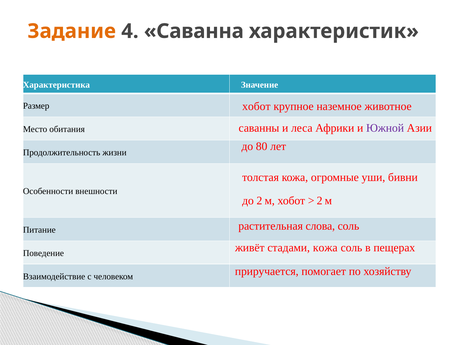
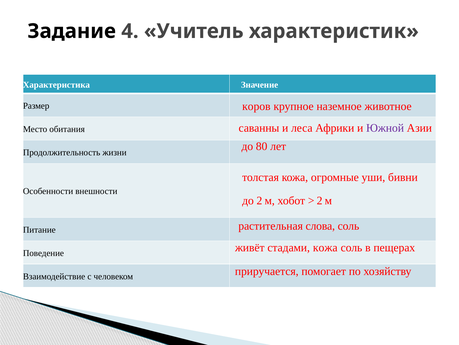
Задание colour: orange -> black
Саванна: Саванна -> Учитель
хобот at (256, 106): хобот -> коров
